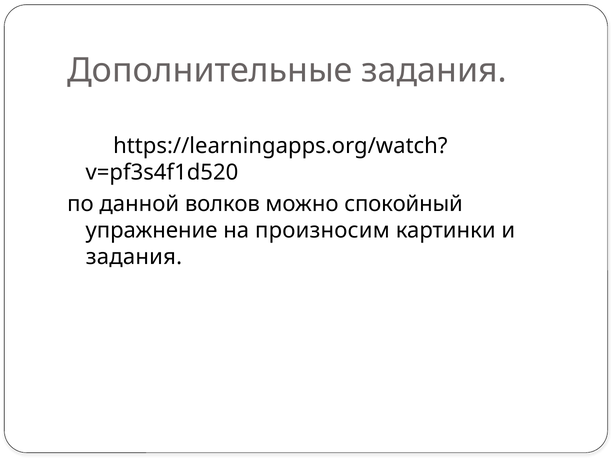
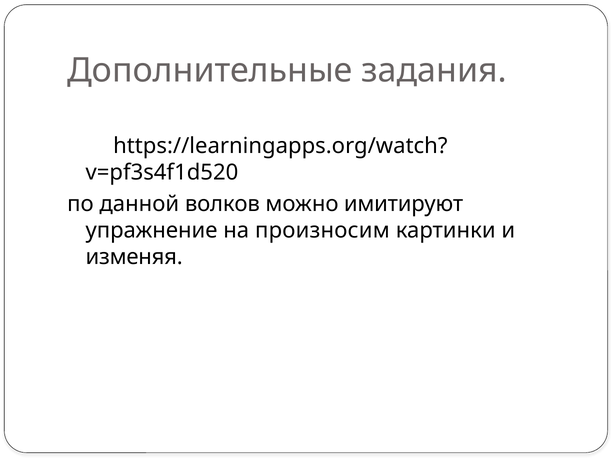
спокойный: спокойный -> имитируют
задания at (134, 257): задания -> изменяя
